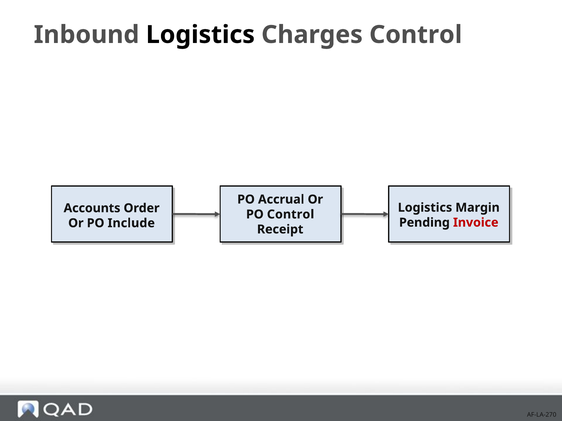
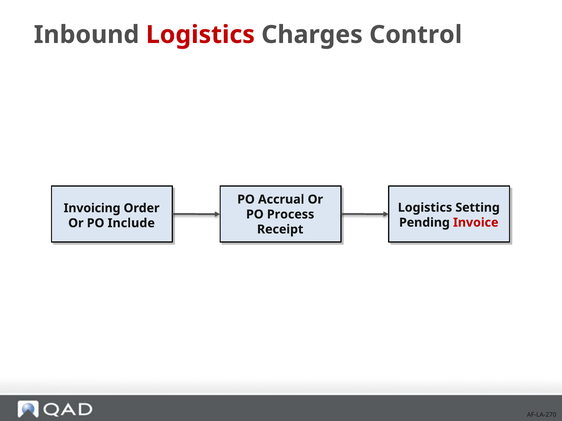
Logistics at (200, 35) colour: black -> red
Margin: Margin -> Setting
Accounts: Accounts -> Invoicing
PO Control: Control -> Process
